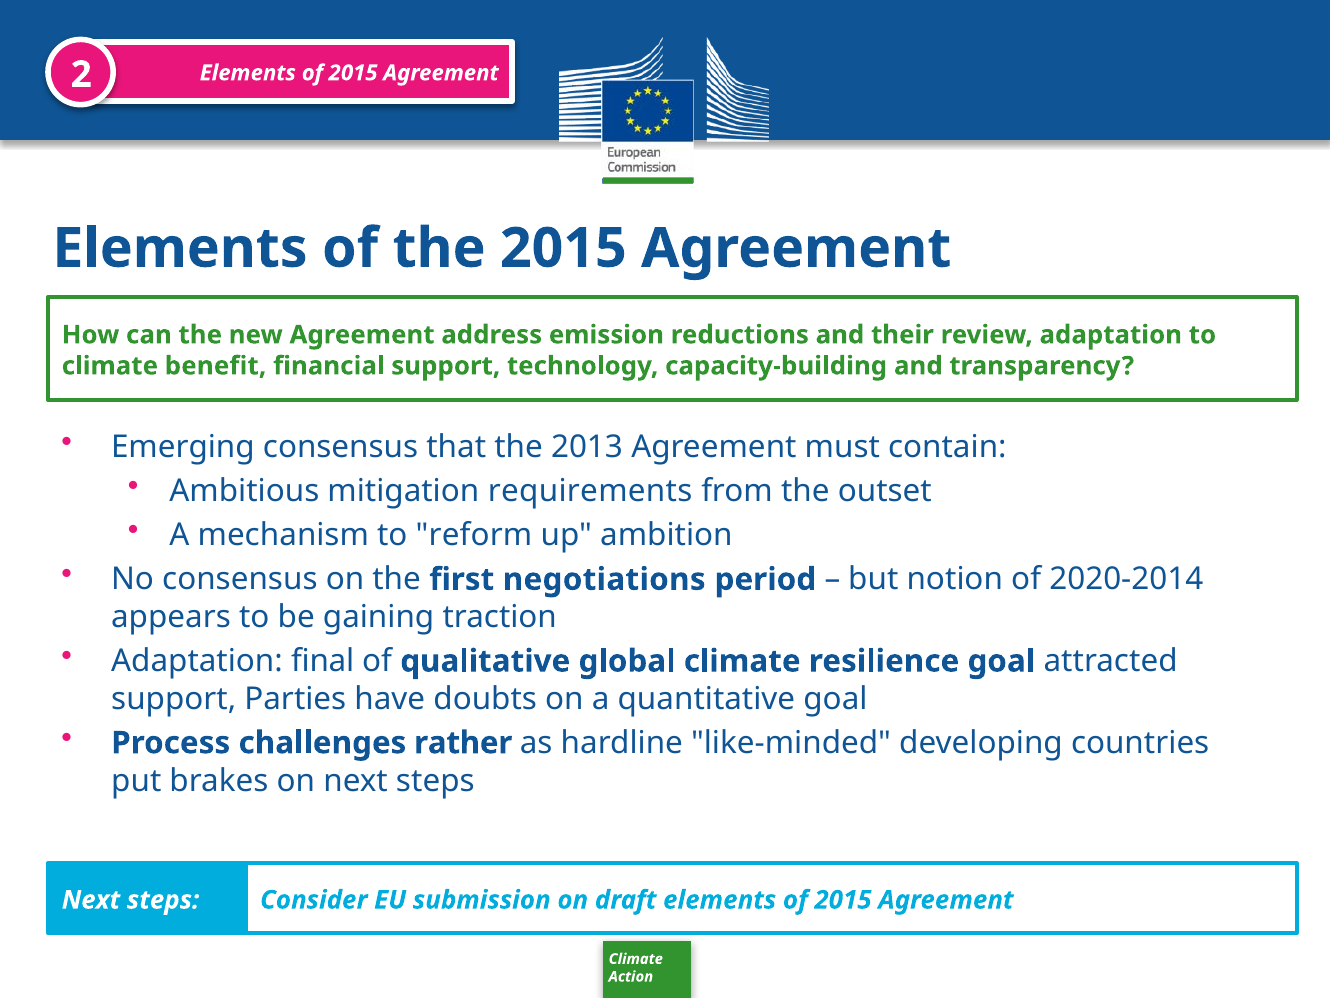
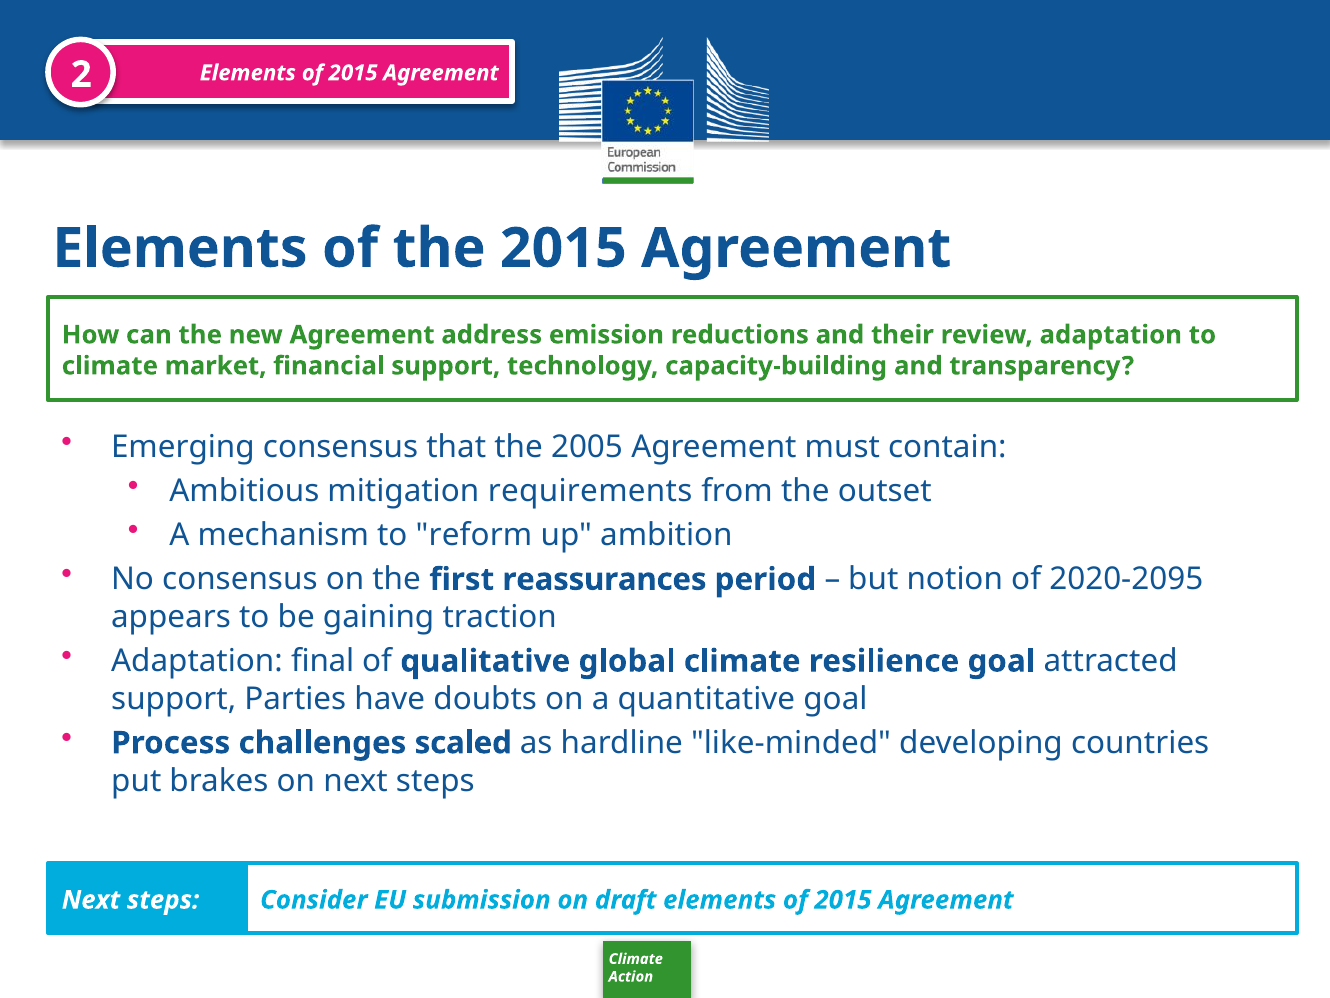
benefit: benefit -> market
2013: 2013 -> 2005
negotiations: negotiations -> reassurances
2020-2014: 2020-2014 -> 2020-2095
rather: rather -> scaled
